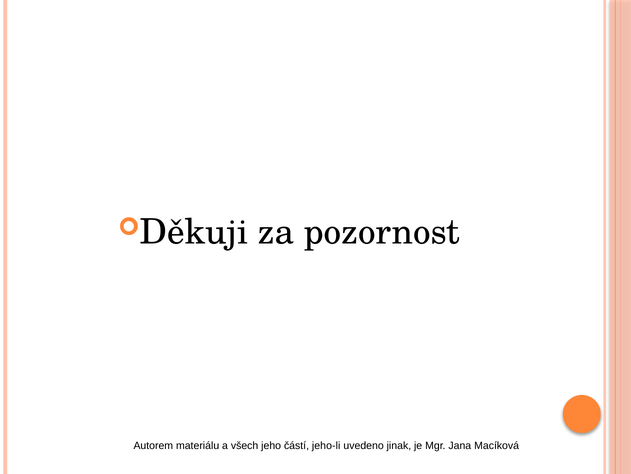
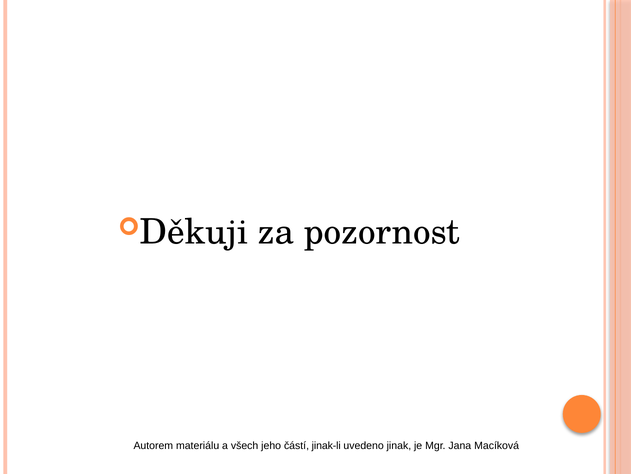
jeho-li: jeho-li -> jinak-li
